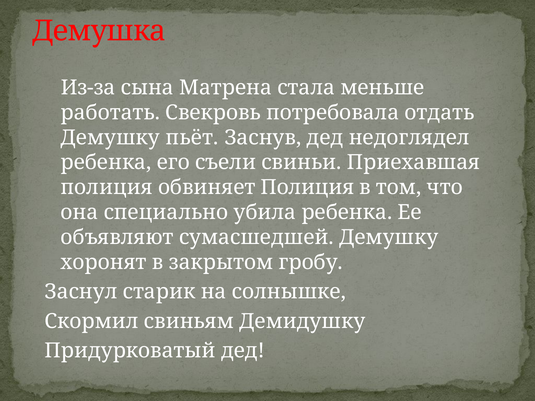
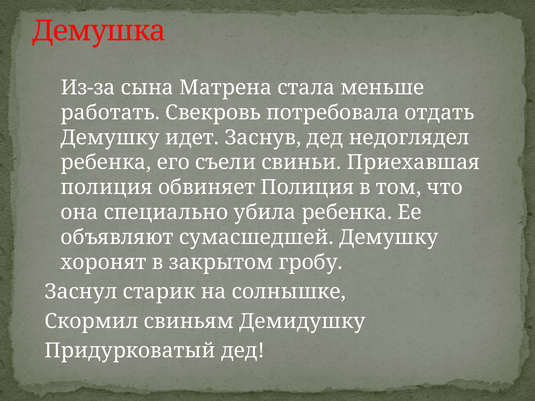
пьёт: пьёт -> идет
